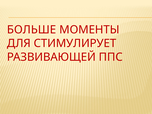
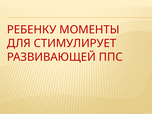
БОЛЬШЕ: БОЛЬШЕ -> РЕБЕНКУ
